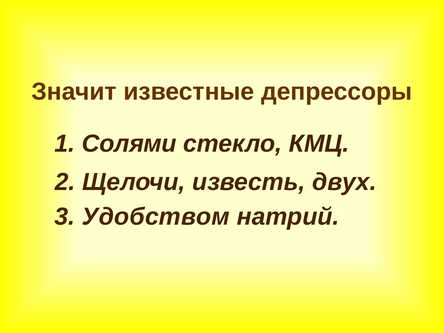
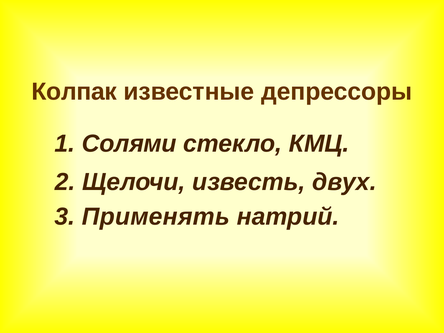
Значит: Значит -> Колпак
Удобством: Удобством -> Применять
